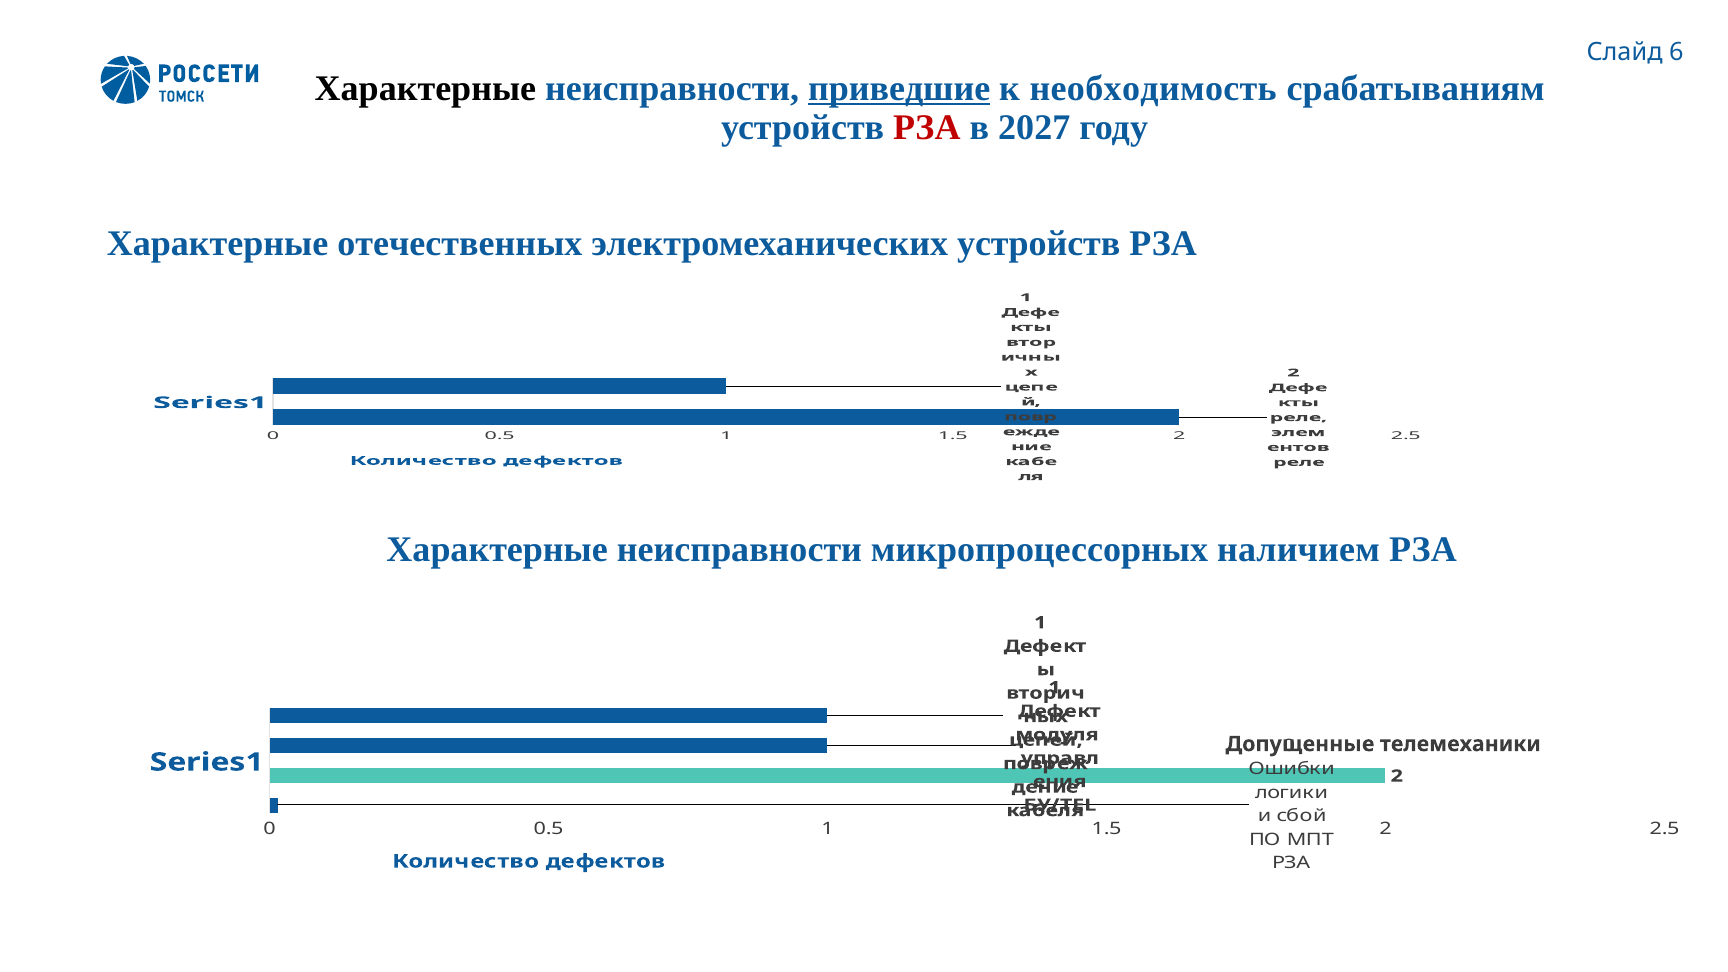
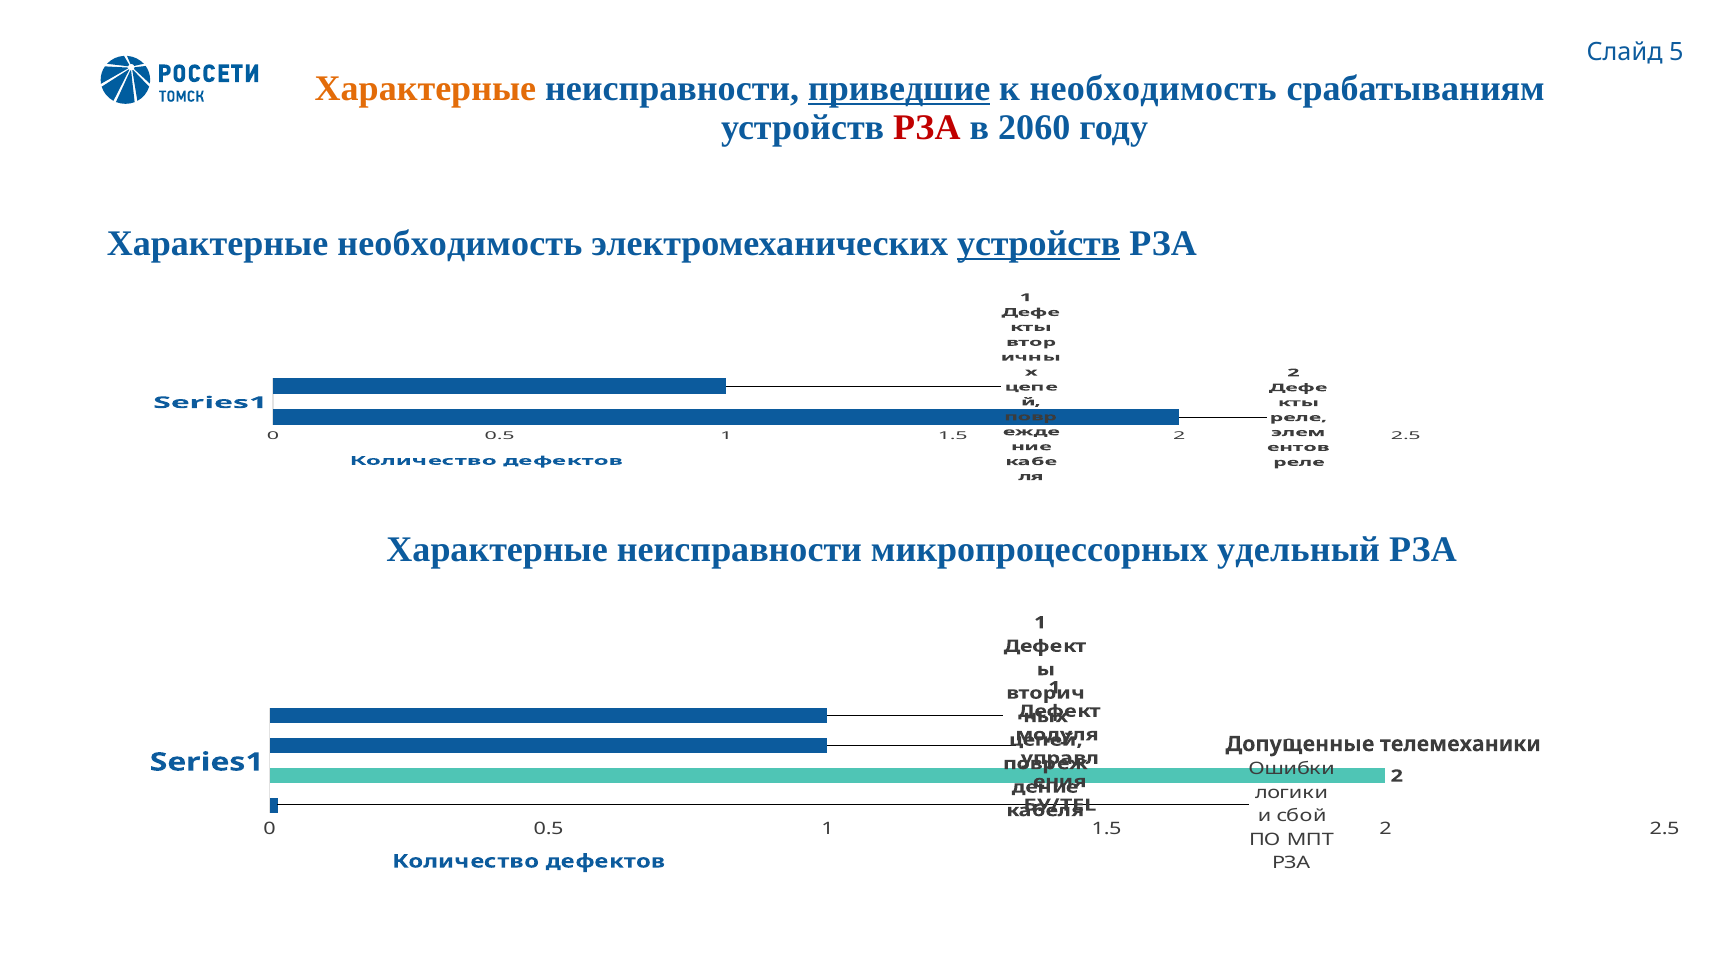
6: 6 -> 5
Характерные at (425, 89) colour: black -> orange
2027: 2027 -> 2060
Характерные отечественных: отечественных -> необходимость
устройств at (1039, 244) underline: none -> present
наличием: наличием -> удельный
